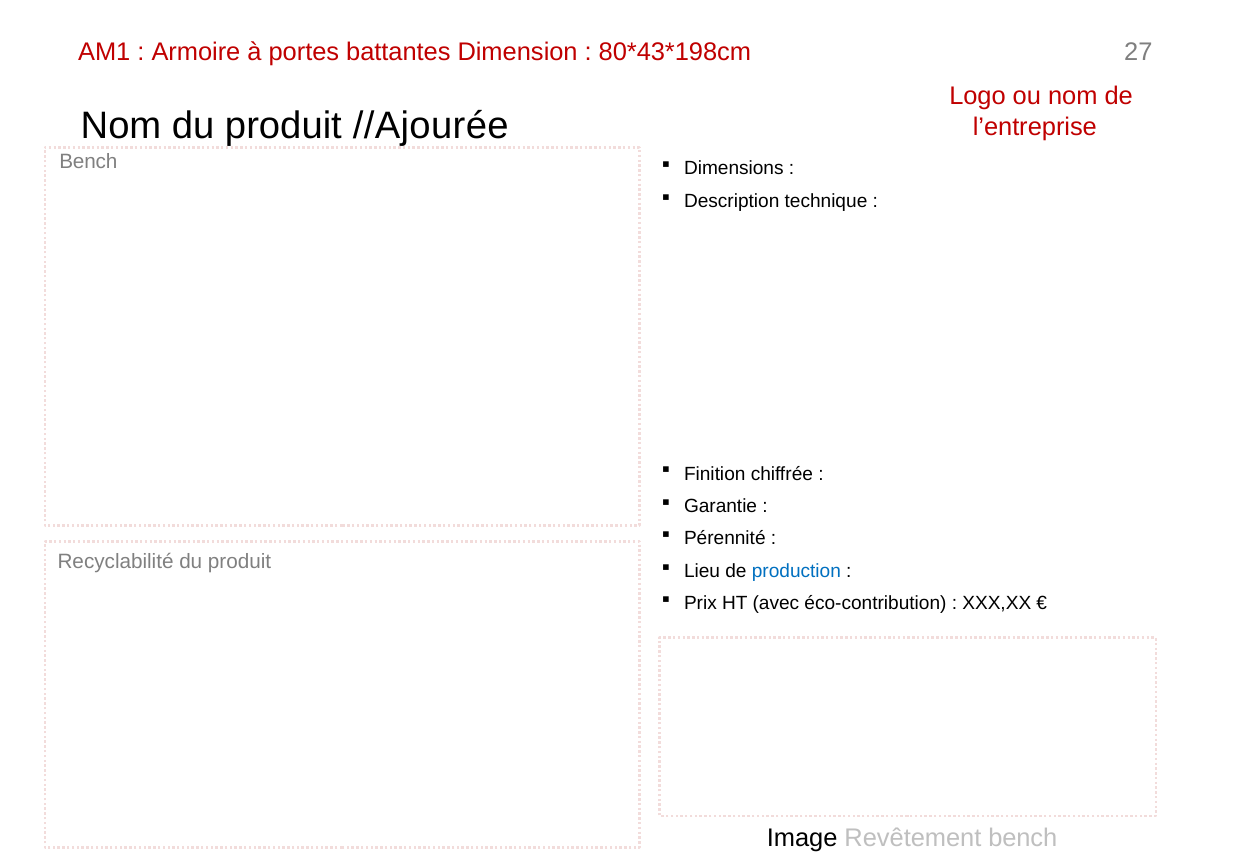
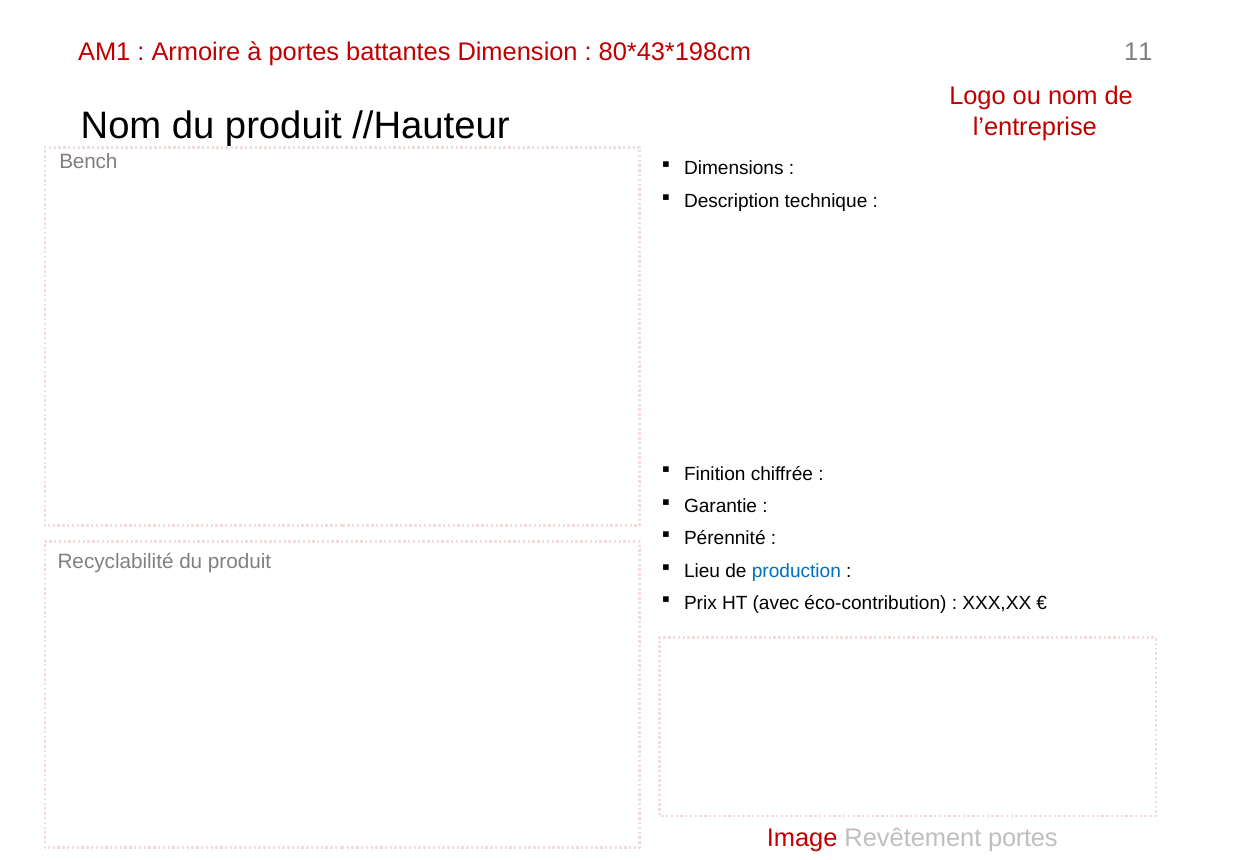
27: 27 -> 11
//Ajourée: //Ajourée -> //Hauteur
Image colour: black -> red
Revêtement bench: bench -> portes
